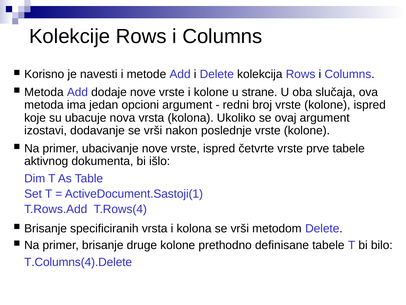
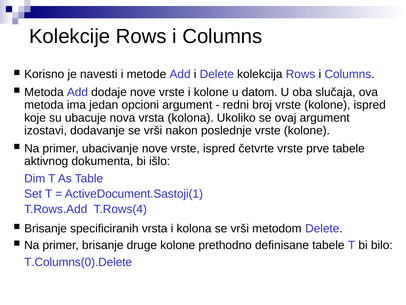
strane: strane -> datom
T.Columns(4).Delete: T.Columns(4).Delete -> T.Columns(0).Delete
